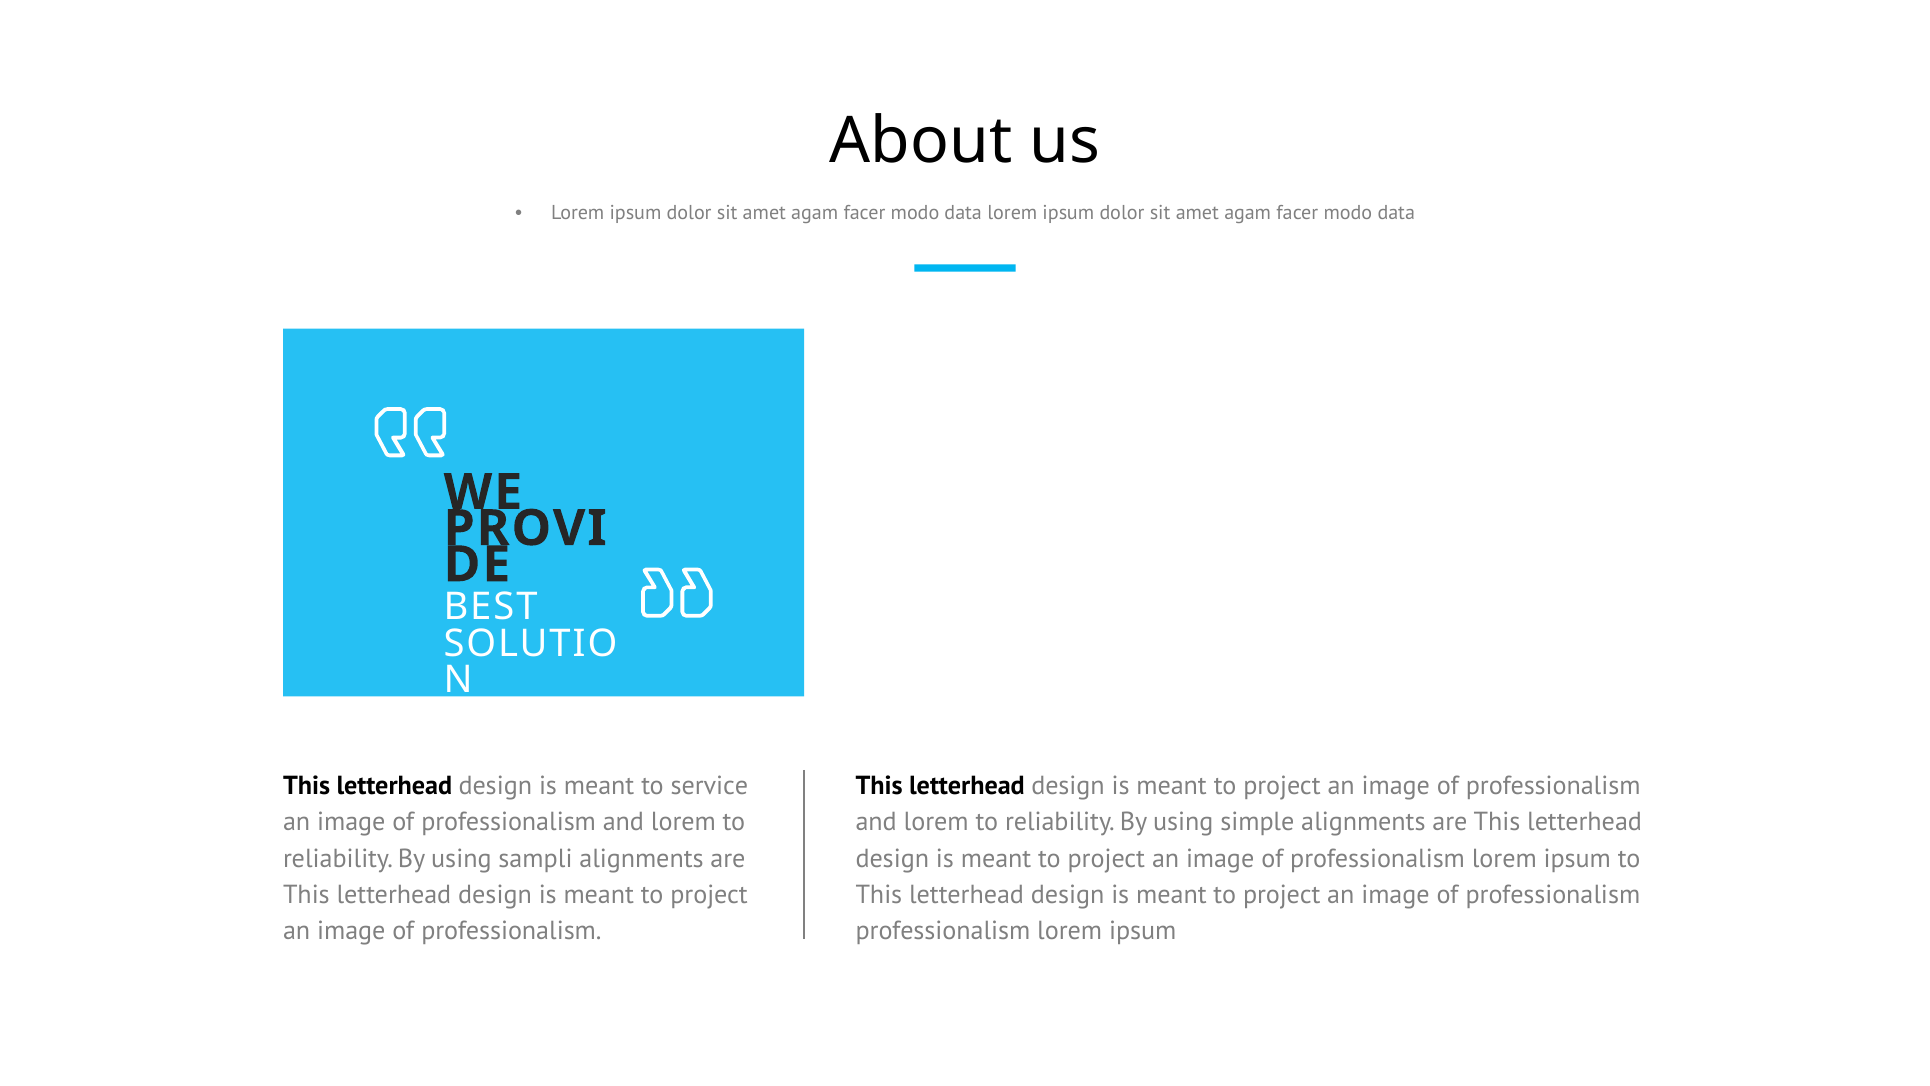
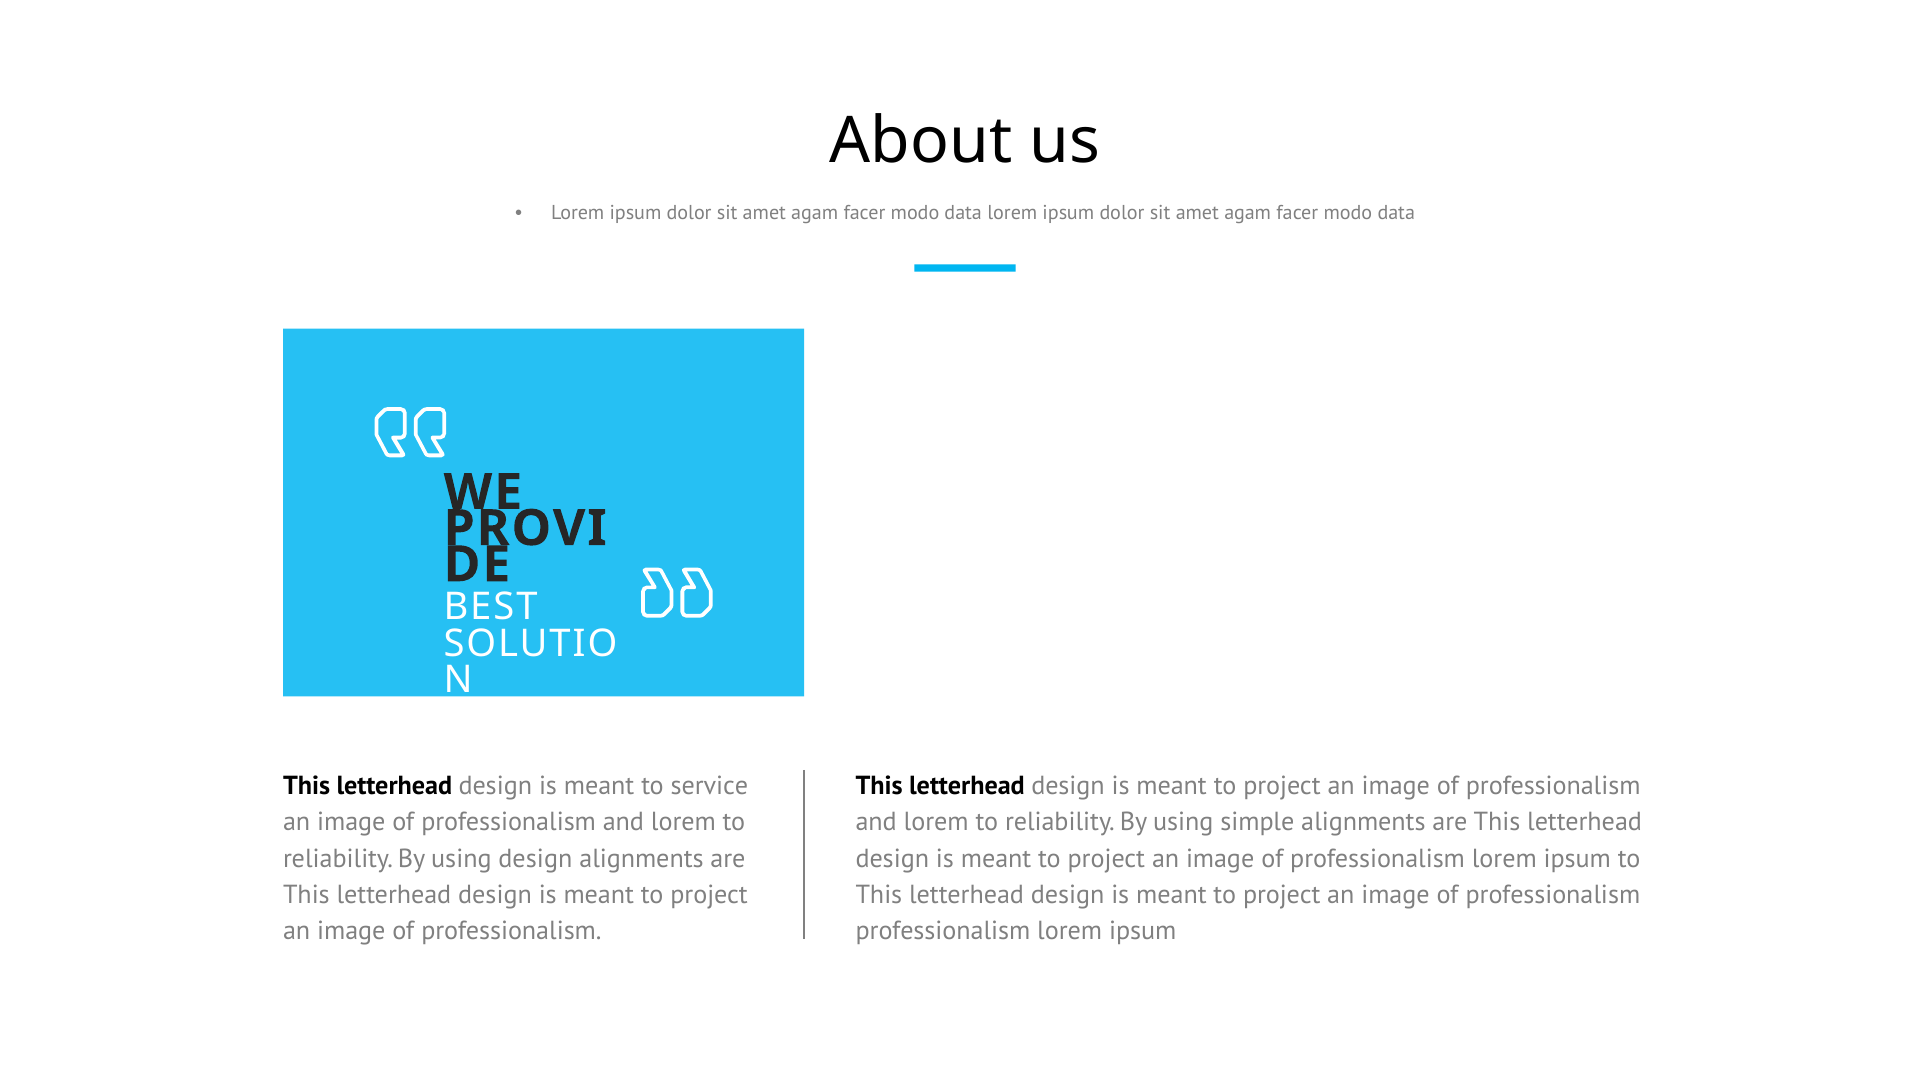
using sampli: sampli -> design
